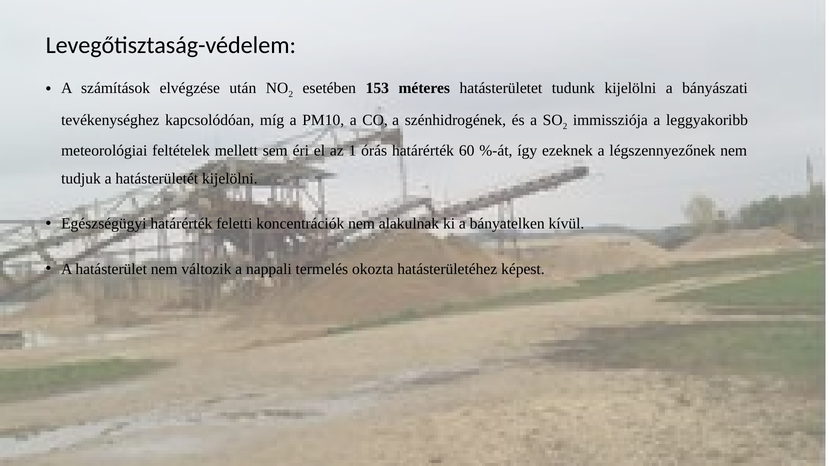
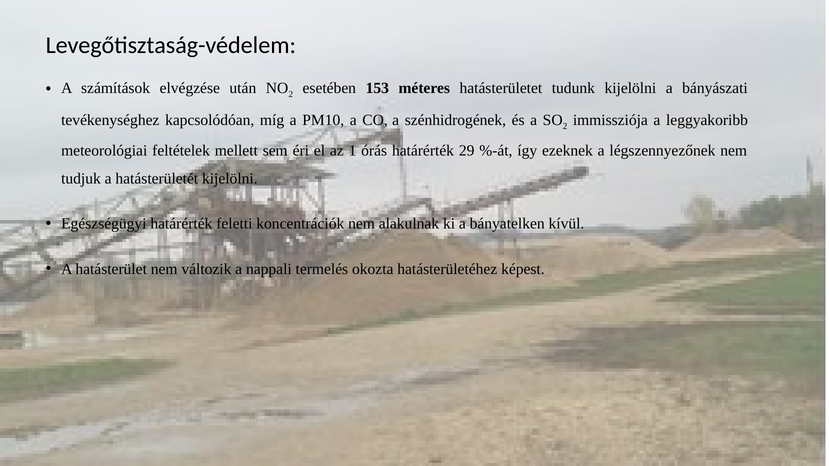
60: 60 -> 29
